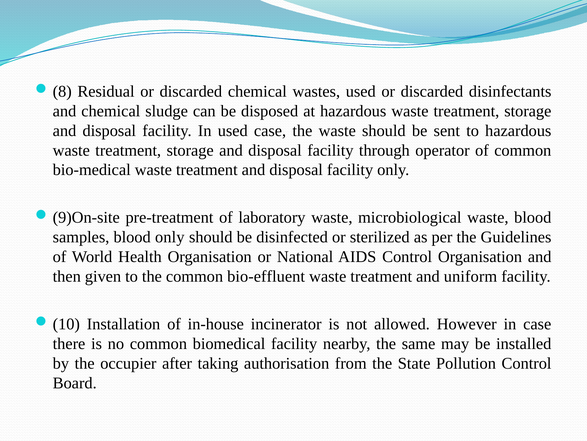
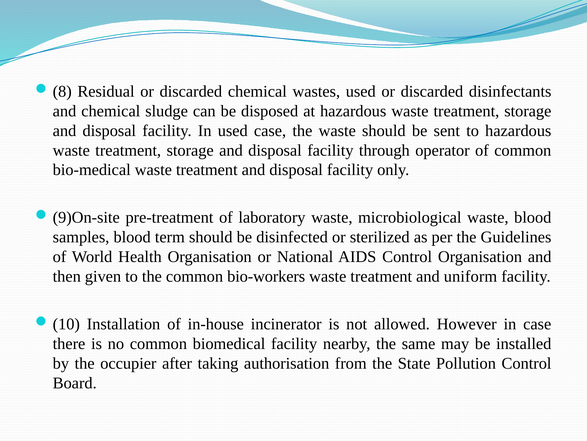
blood only: only -> term
bio-effluent: bio-effluent -> bio-workers
